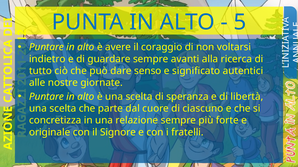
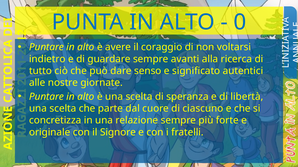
5 at (240, 22): 5 -> 0
